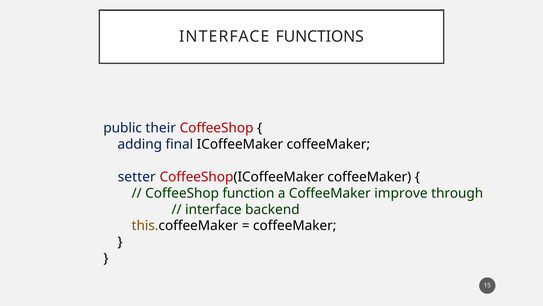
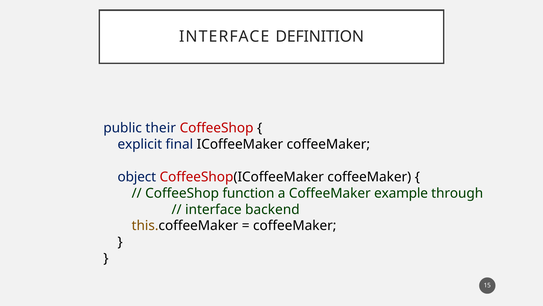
FUNCTIONS: FUNCTIONS -> DEFINITION
adding: adding -> explicit
setter: setter -> object
improve: improve -> example
